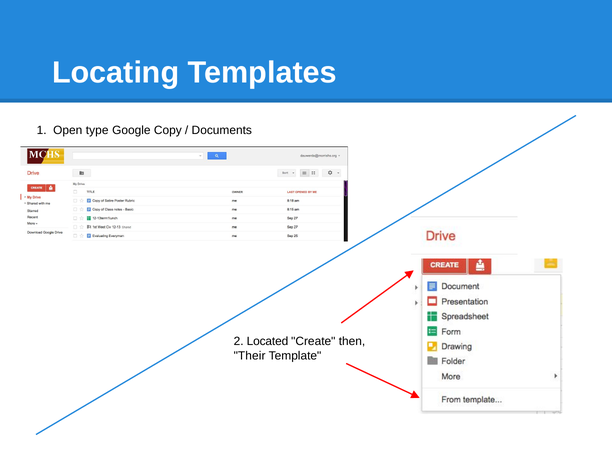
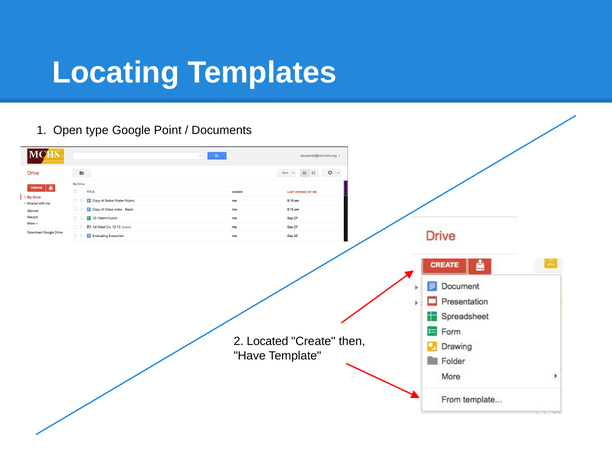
Copy: Copy -> Point
Their: Their -> Have
